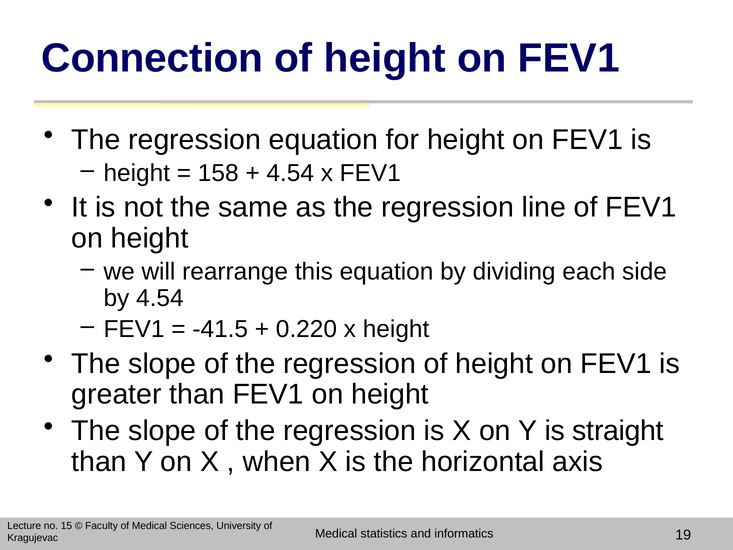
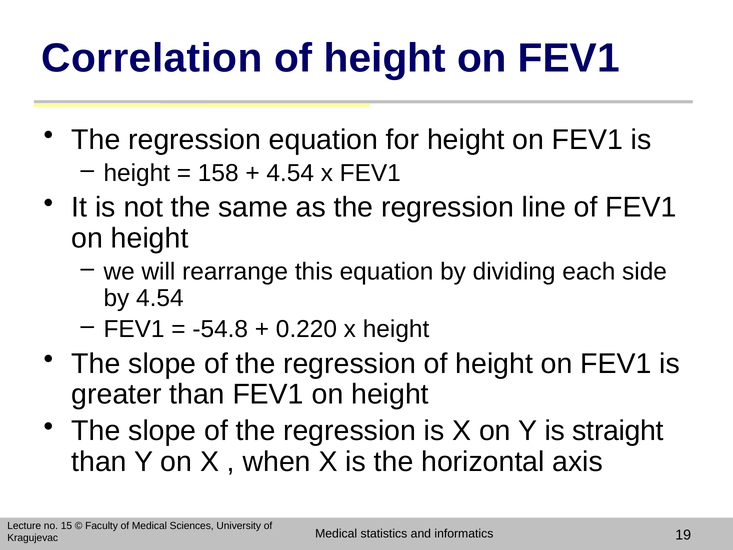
Connection: Connection -> Correlation
-41.5: -41.5 -> -54.8
